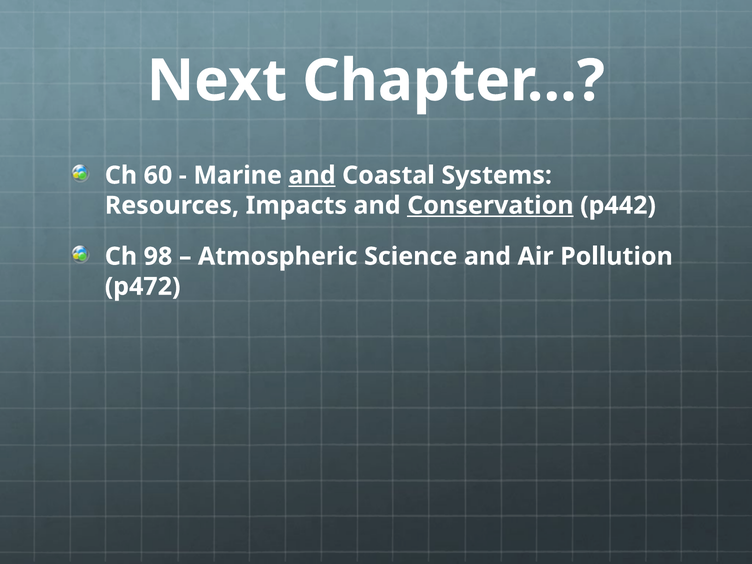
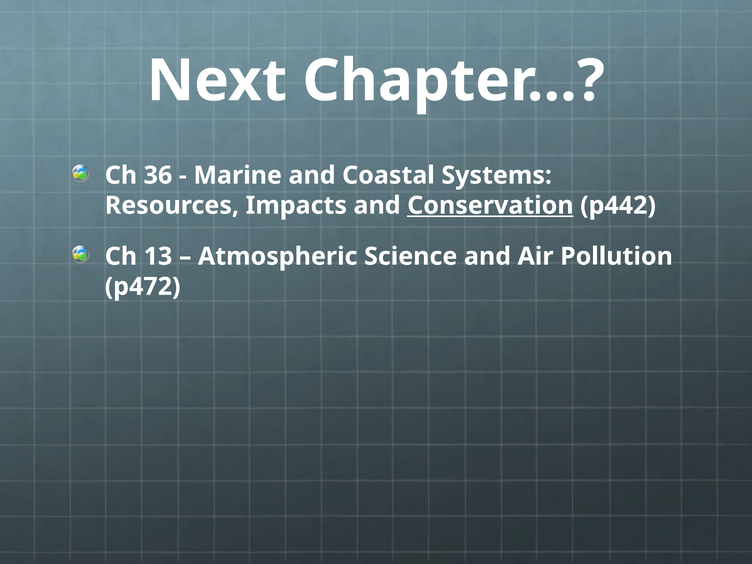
60: 60 -> 36
and at (312, 175) underline: present -> none
98: 98 -> 13
